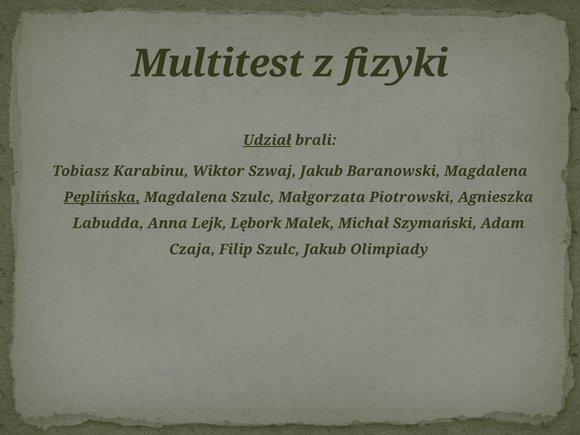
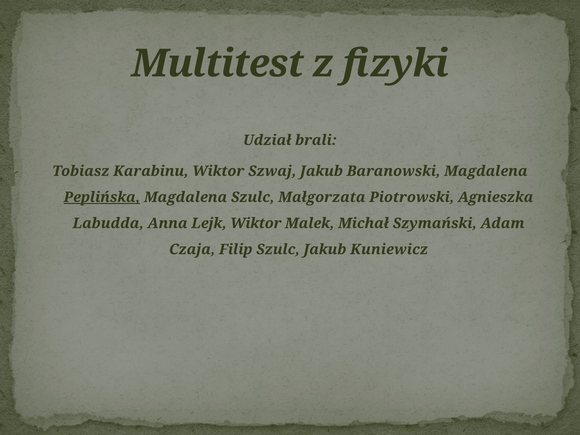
Udział underline: present -> none
Lejk Lębork: Lębork -> Wiktor
Olimpiady: Olimpiady -> Kuniewicz
